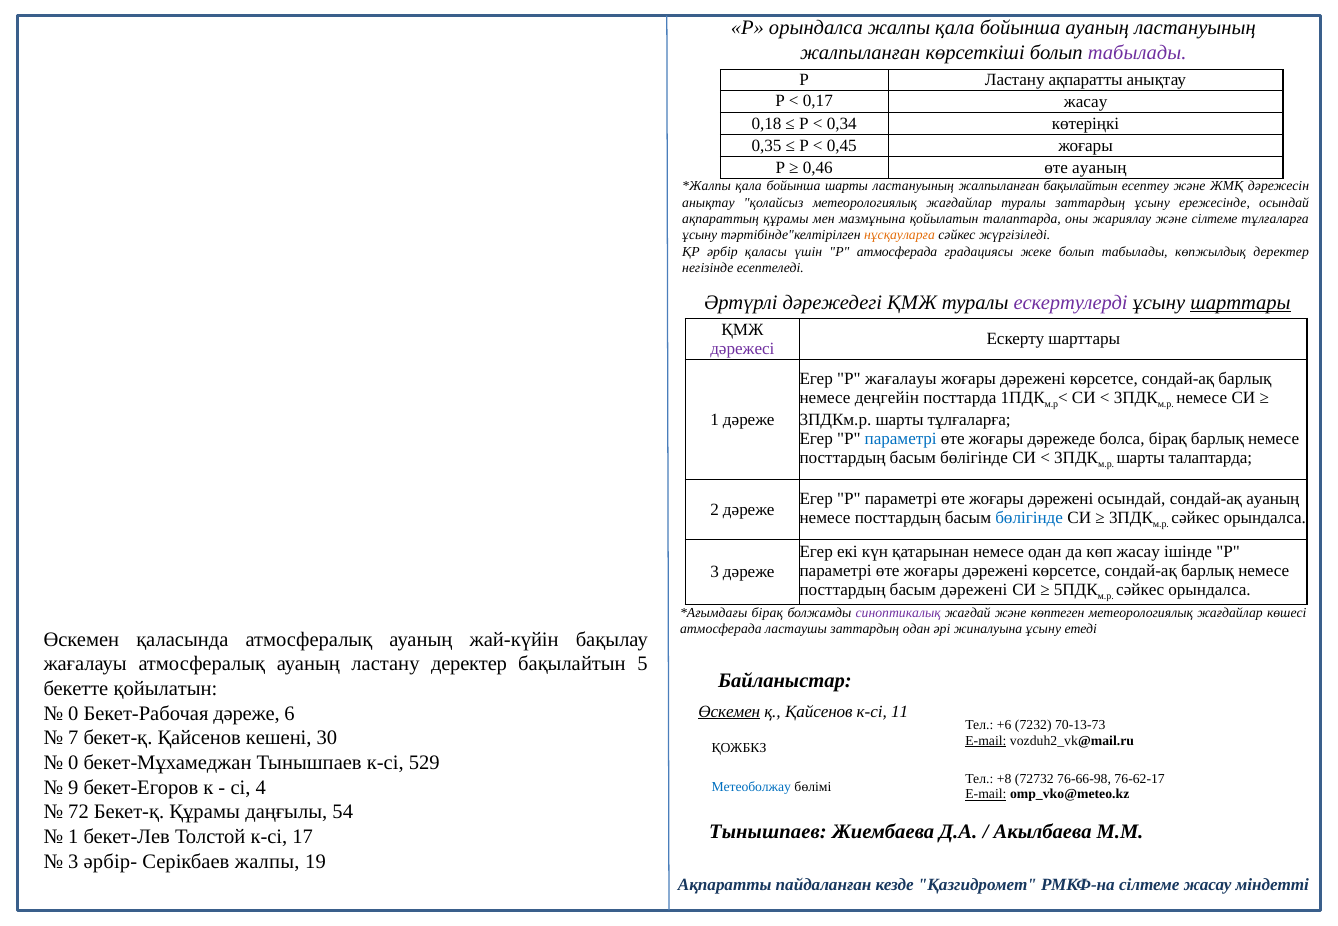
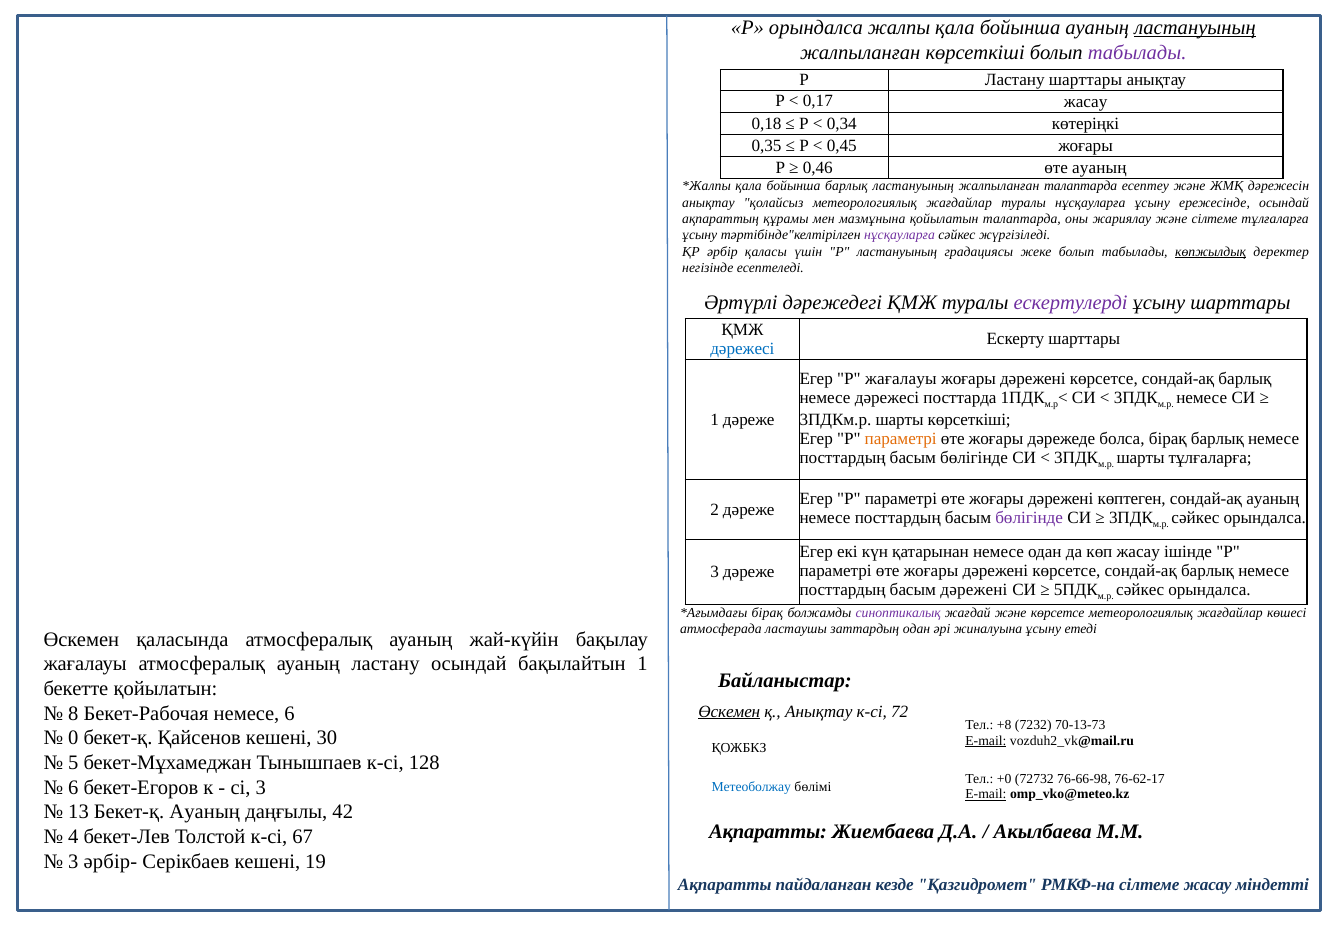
ластануының at (1195, 28) underline: none -> present
Ластану ақпаратты: ақпаратты -> шарттары
бойынша шарты: шарты -> барлық
жалпыланған бақылайтын: бақылайтын -> талаптарда
туралы заттардың: заттардың -> нұсқауларға
нұсқауларға at (899, 235) colour: orange -> purple
Р атмосферада: атмосферада -> ластануының
көпжылдық underline: none -> present
шарттары at (1240, 303) underline: present -> none
дәрежесі at (742, 349) colour: purple -> blue
немесе деңгейін: деңгейін -> дәрежесі
шарты тұлғаларға: тұлғаларға -> көрсеткіші
параметрі at (901, 439) colour: blue -> orange
шарты талаптарда: талаптарда -> тұлғаларға
дәрежені осындай: осындай -> көптеген
бөлігінде at (1029, 518) colour: blue -> purple
және көптеген: көптеген -> көрсетсе
ластану деректер: деректер -> осындай
бақылайтын 5: 5 -> 1
қ Қайсенов: Қайсенов -> Анықтау
11: 11 -> 72
0 at (73, 714): 0 -> 8
Бекет-Рабочая дәреже: дәреже -> немесе
+6: +6 -> +8
7: 7 -> 0
0 at (73, 763): 0 -> 5
529: 529 -> 128
+8: +8 -> +0
9 at (73, 788): 9 -> 6
сі 4: 4 -> 3
72: 72 -> 13
Бекет-қ Құрамы: Құрамы -> Ауаның
54: 54 -> 42
Тынышпаев at (768, 832): Тынышпаев -> Ақпаратты
1 at (73, 837): 1 -> 4
17: 17 -> 67
Серікбаев жалпы: жалпы -> кешені
